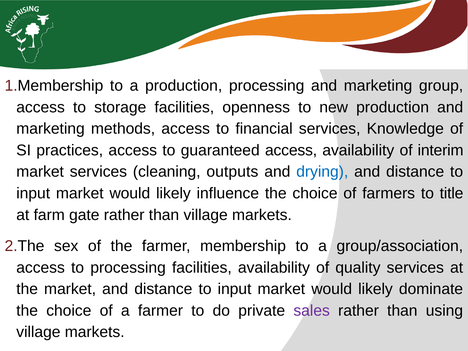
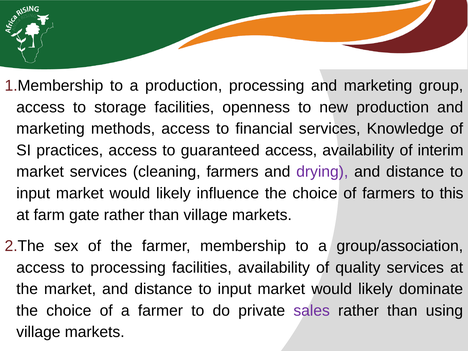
cleaning outputs: outputs -> farmers
drying colour: blue -> purple
title: title -> this
